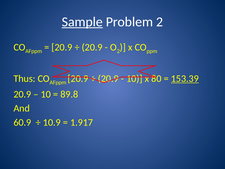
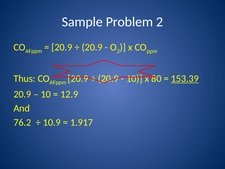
Sample underline: present -> none
89.8: 89.8 -> 12.9
60.9: 60.9 -> 76.2
